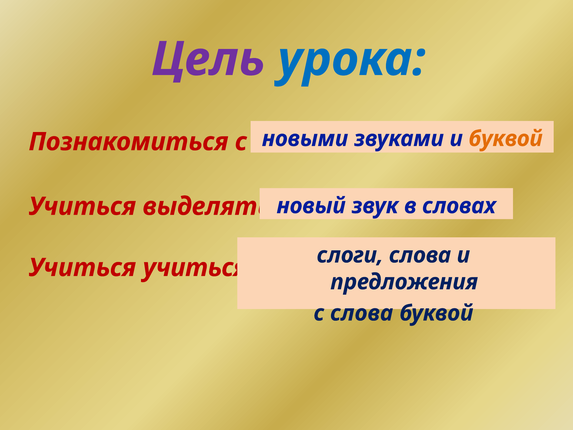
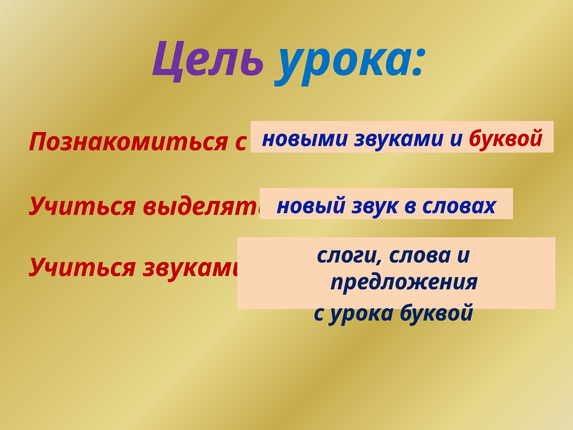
буквой at (506, 139) colour: orange -> red
Учиться учиться: учиться -> звуками
с слова: слова -> урока
